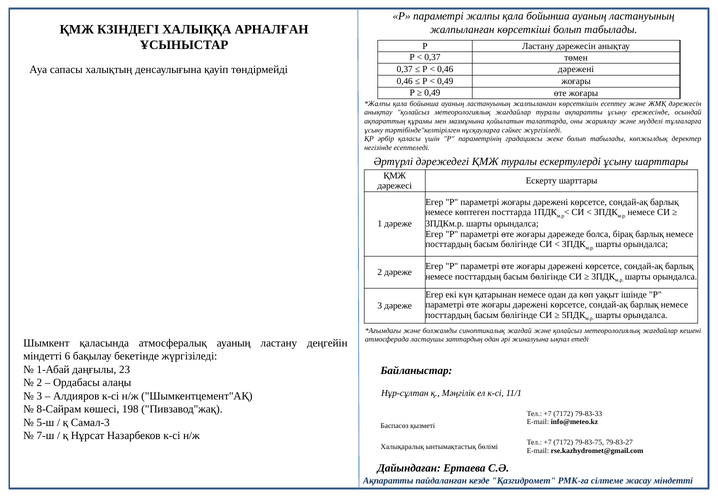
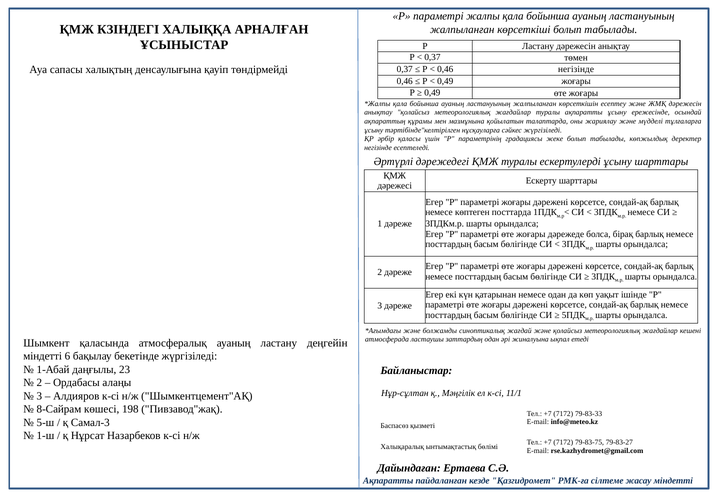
0,46 дәрежені: дәрежені -> негізінде
7-ш: 7-ш -> 1-ш
